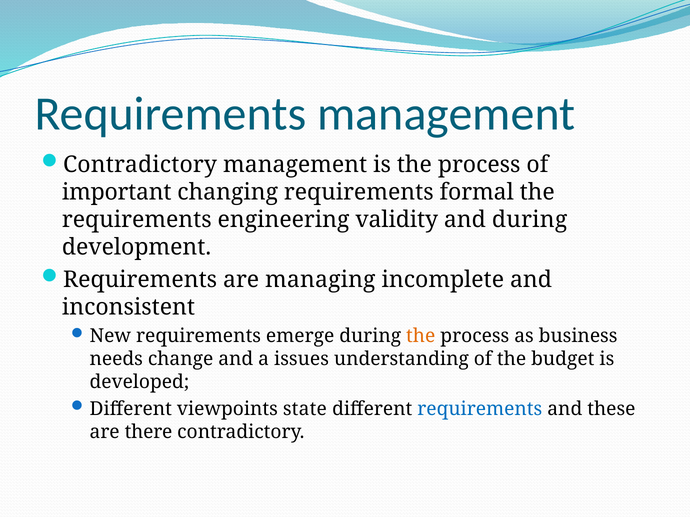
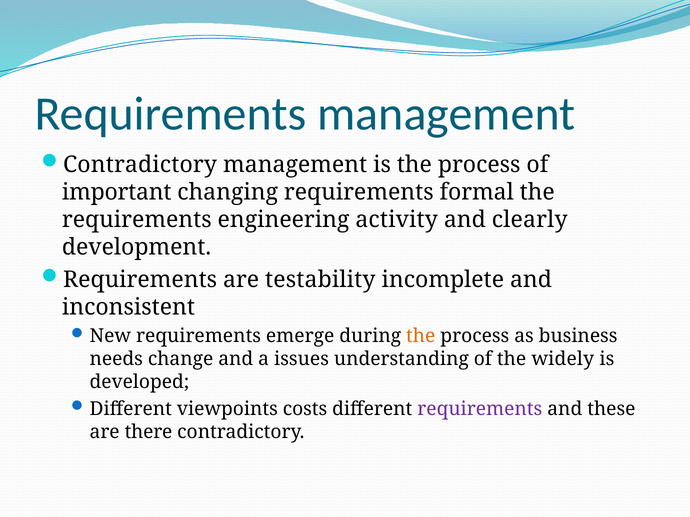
validity: validity -> activity
and during: during -> clearly
managing: managing -> testability
budget: budget -> widely
state: state -> costs
requirements at (480, 409) colour: blue -> purple
